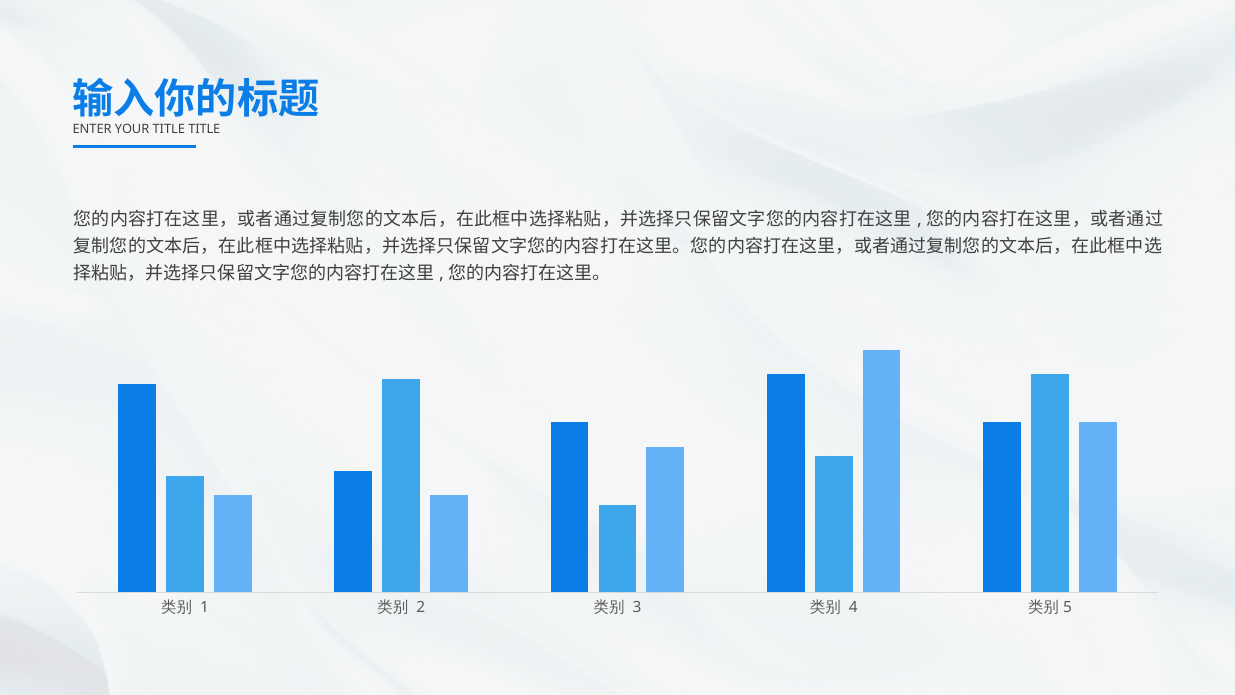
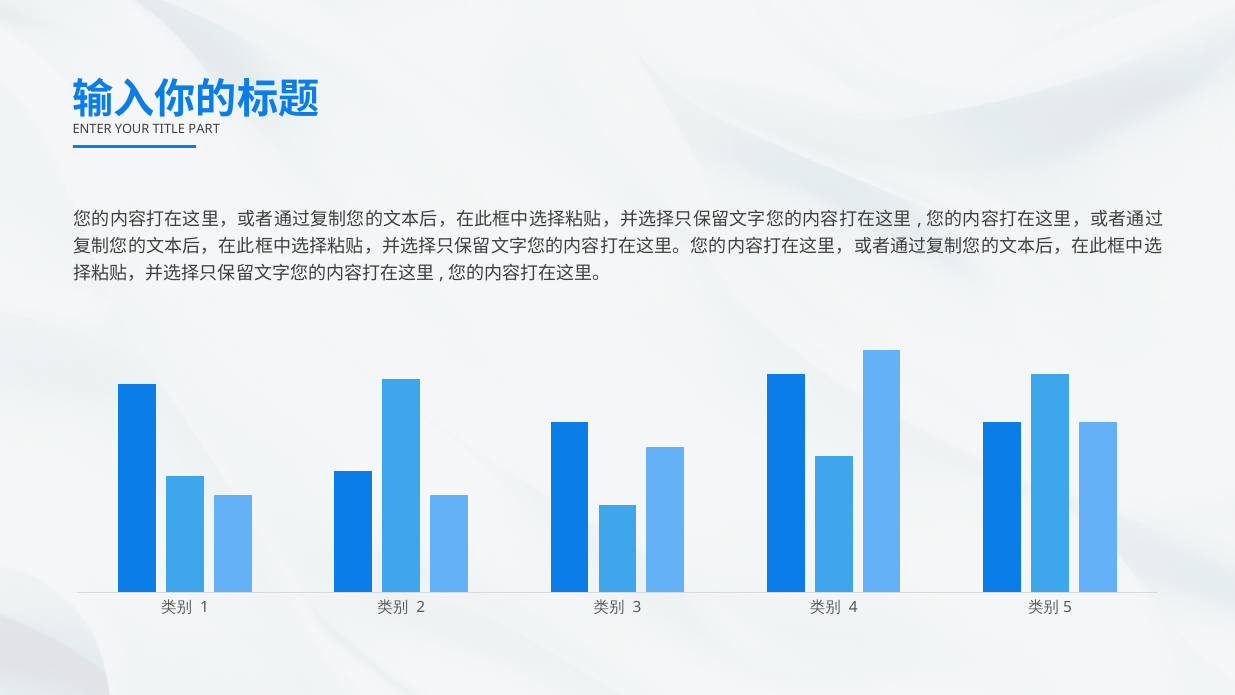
TITLE TITLE: TITLE -> PART
